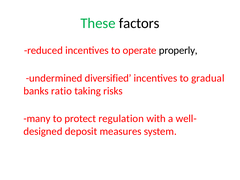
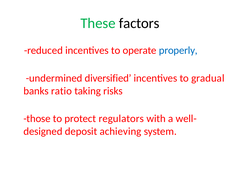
properly colour: black -> blue
many: many -> those
regulation: regulation -> regulators
measures: measures -> achieving
